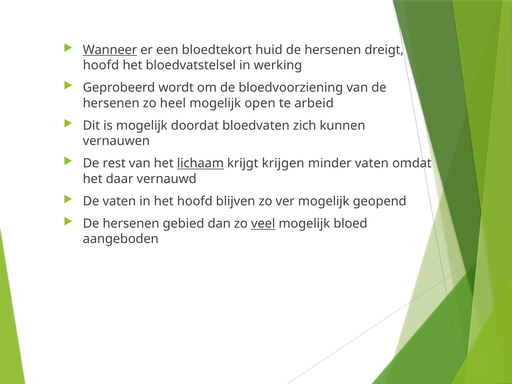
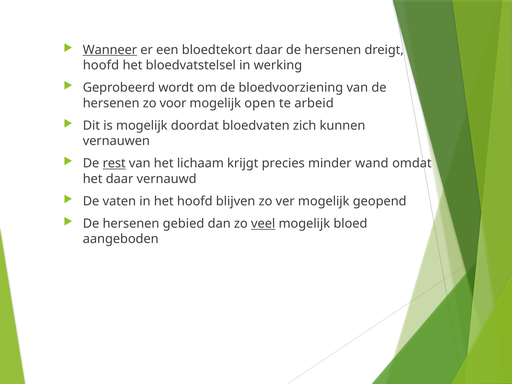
bloedtekort huid: huid -> daar
heel: heel -> voor
rest underline: none -> present
lichaam underline: present -> none
krijgen: krijgen -> precies
minder vaten: vaten -> wand
